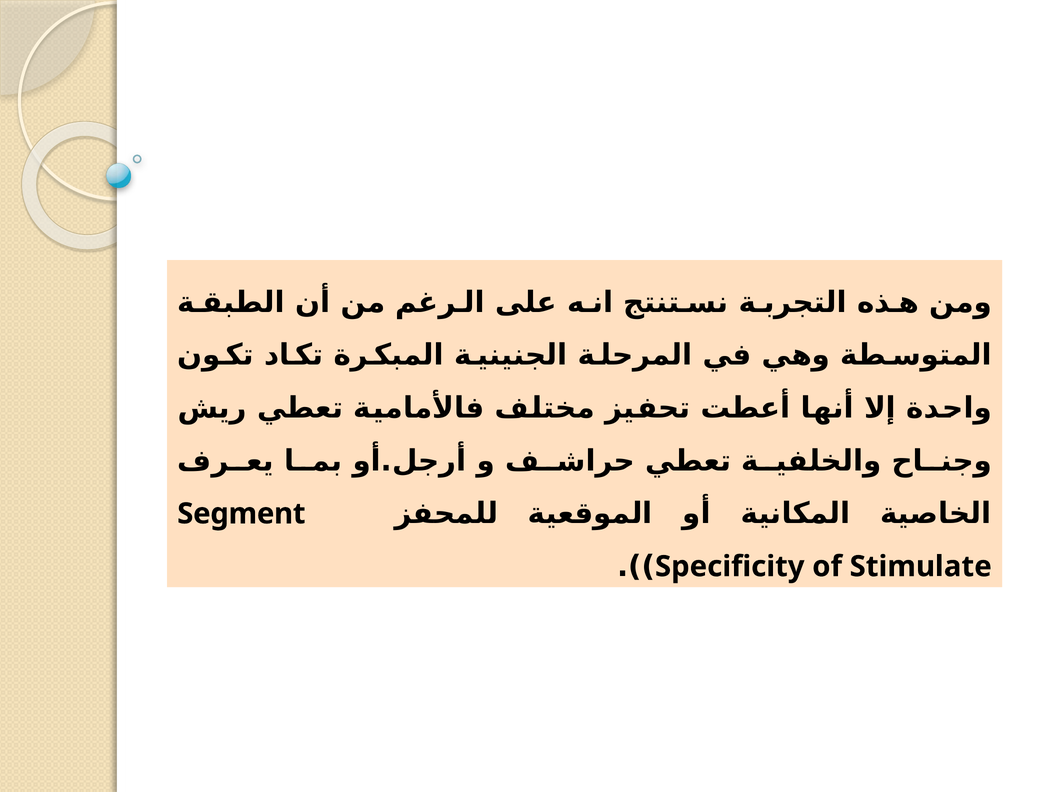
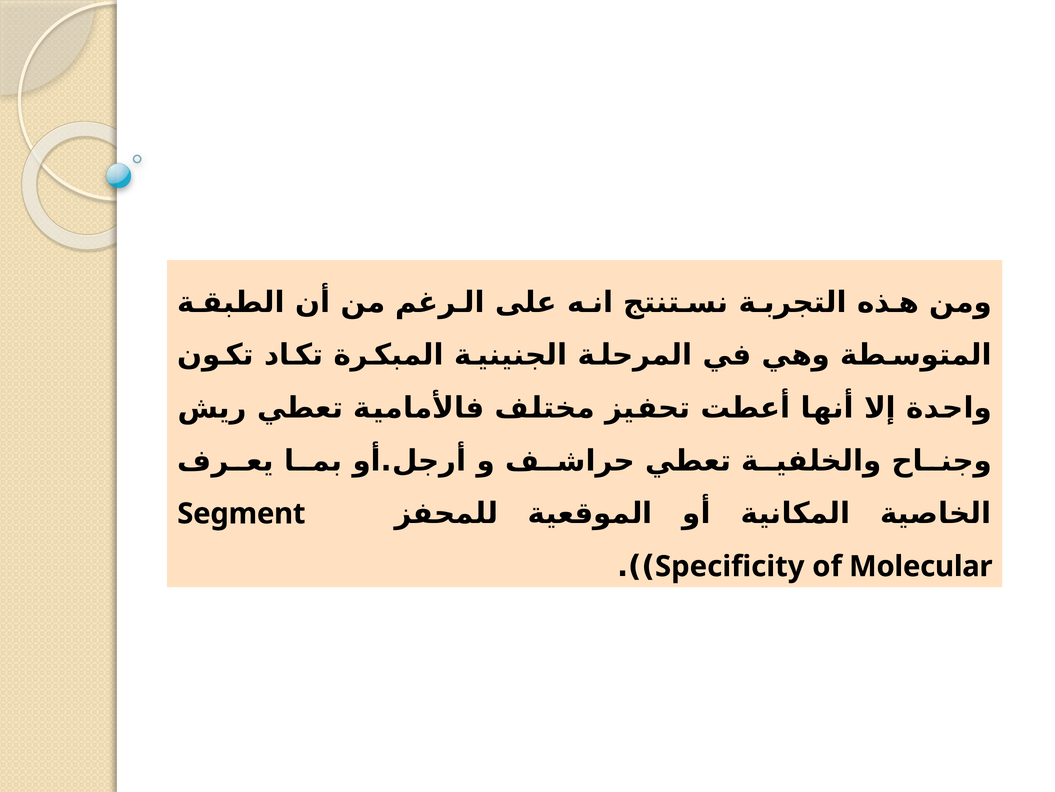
Stimulate: Stimulate -> Molecular
